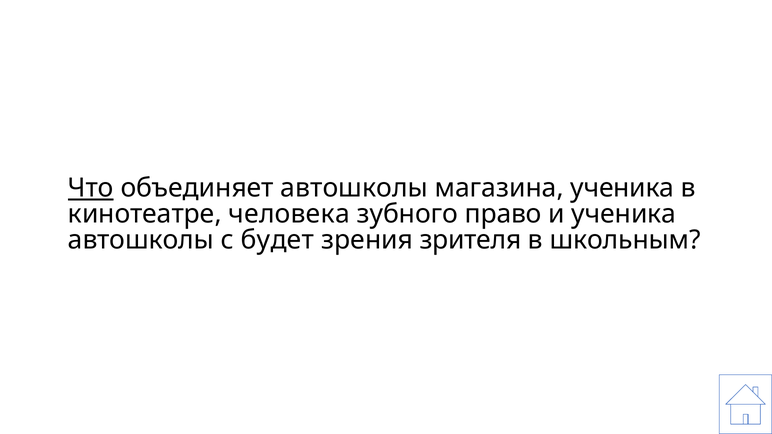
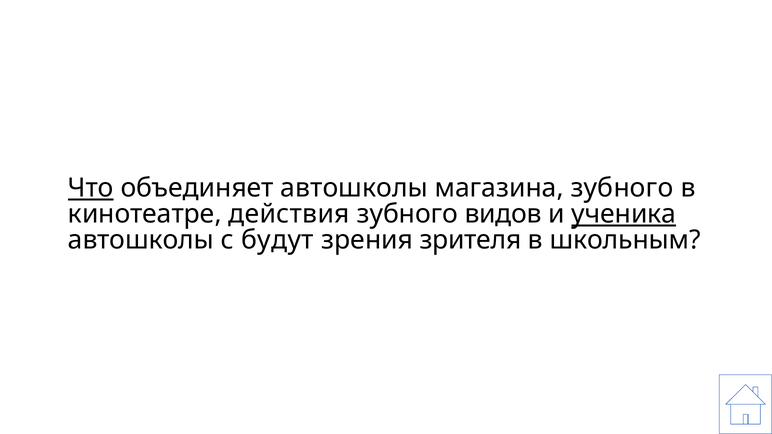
магазина ученика: ученика -> зубного
человека: человека -> действия
право: право -> видов
ученика at (624, 214) underline: none -> present
будет: будет -> будут
